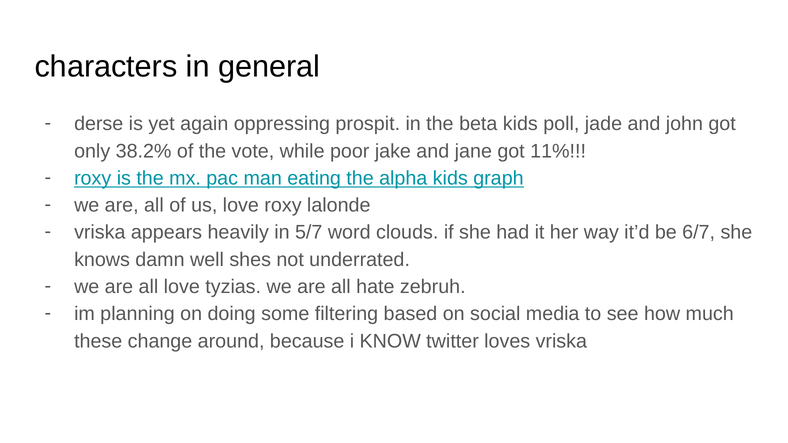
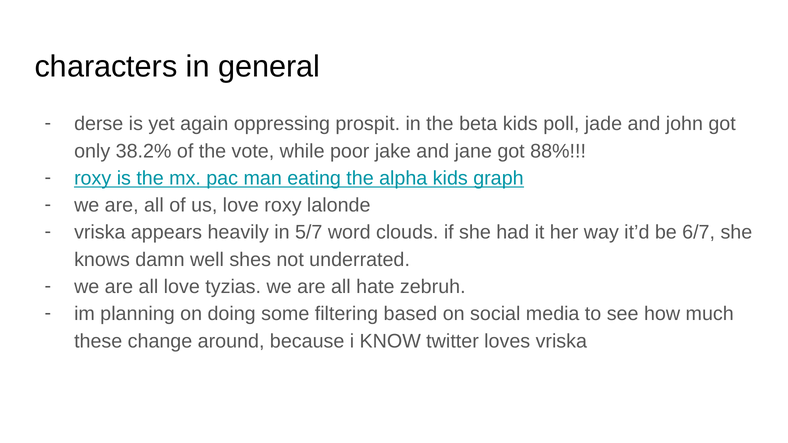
11%: 11% -> 88%
